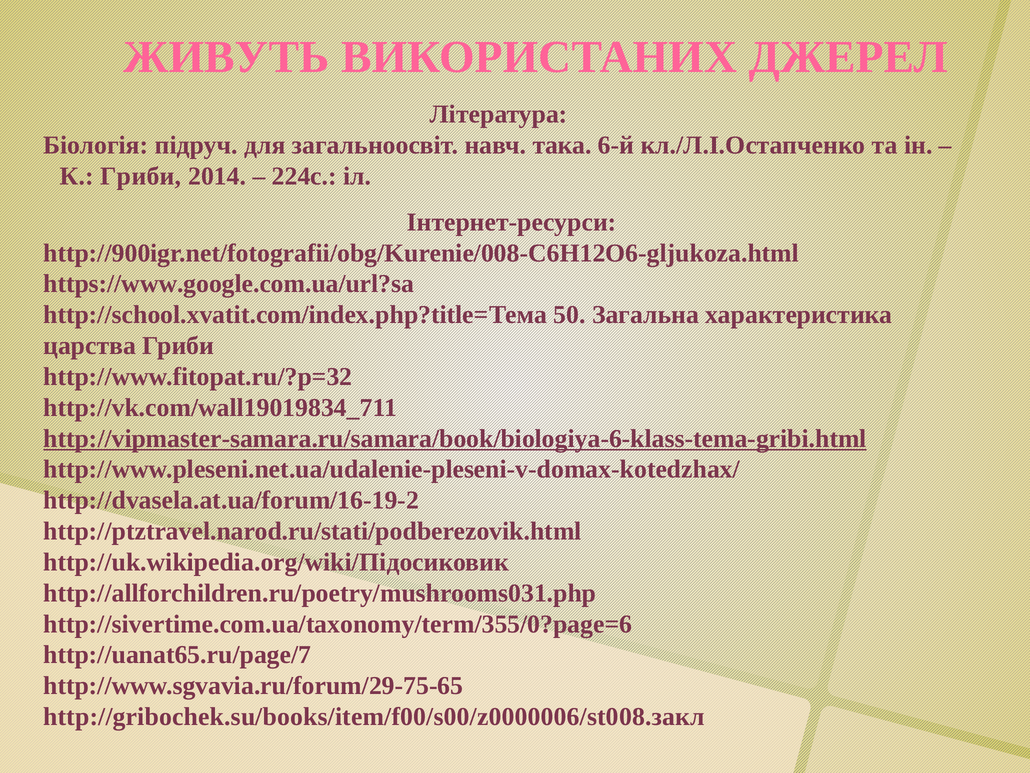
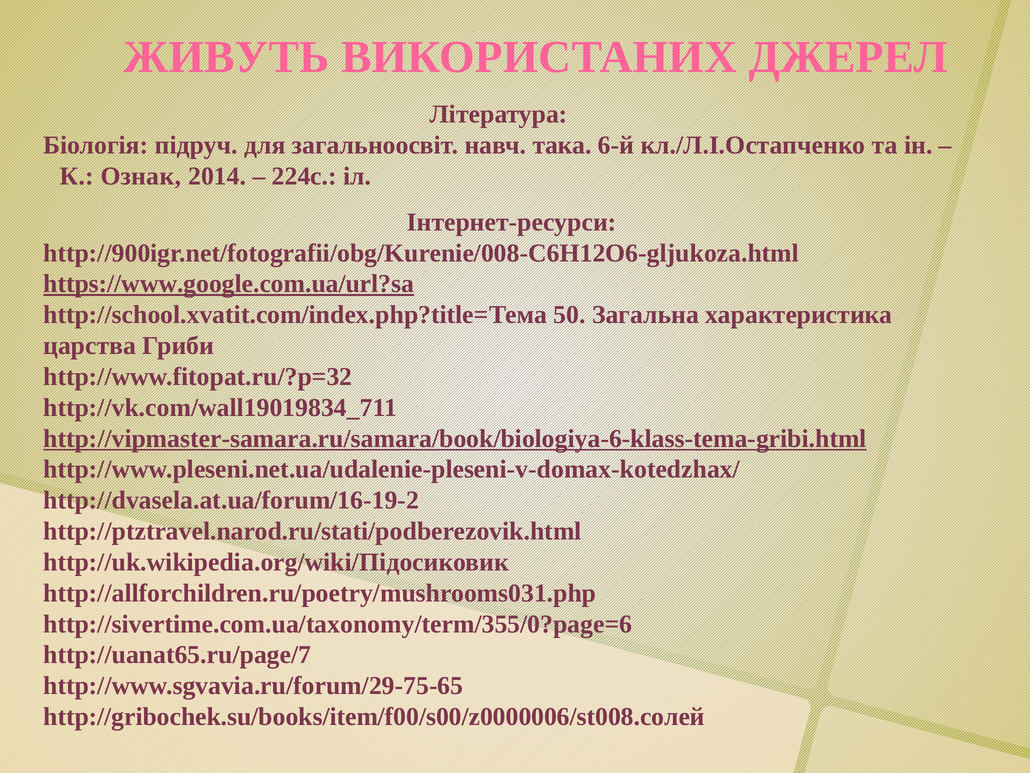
К Гриби: Гриби -> Ознак
https://www.google.com.ua/url?sa underline: none -> present
http://gribochek.su/books/item/f00/s00/z0000006/st008.закл: http://gribochek.su/books/item/f00/s00/z0000006/st008.закл -> http://gribochek.su/books/item/f00/s00/z0000006/st008.солей
